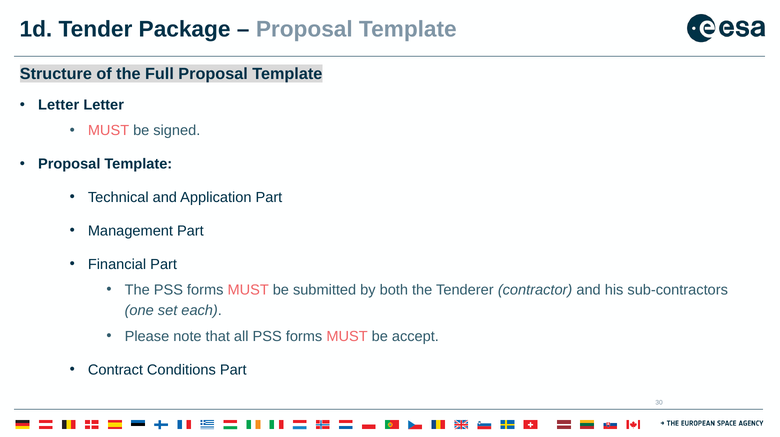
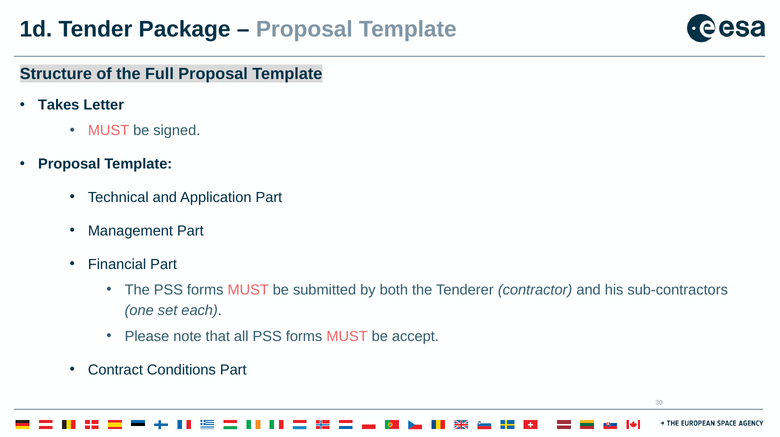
Letter at (59, 105): Letter -> Takes
